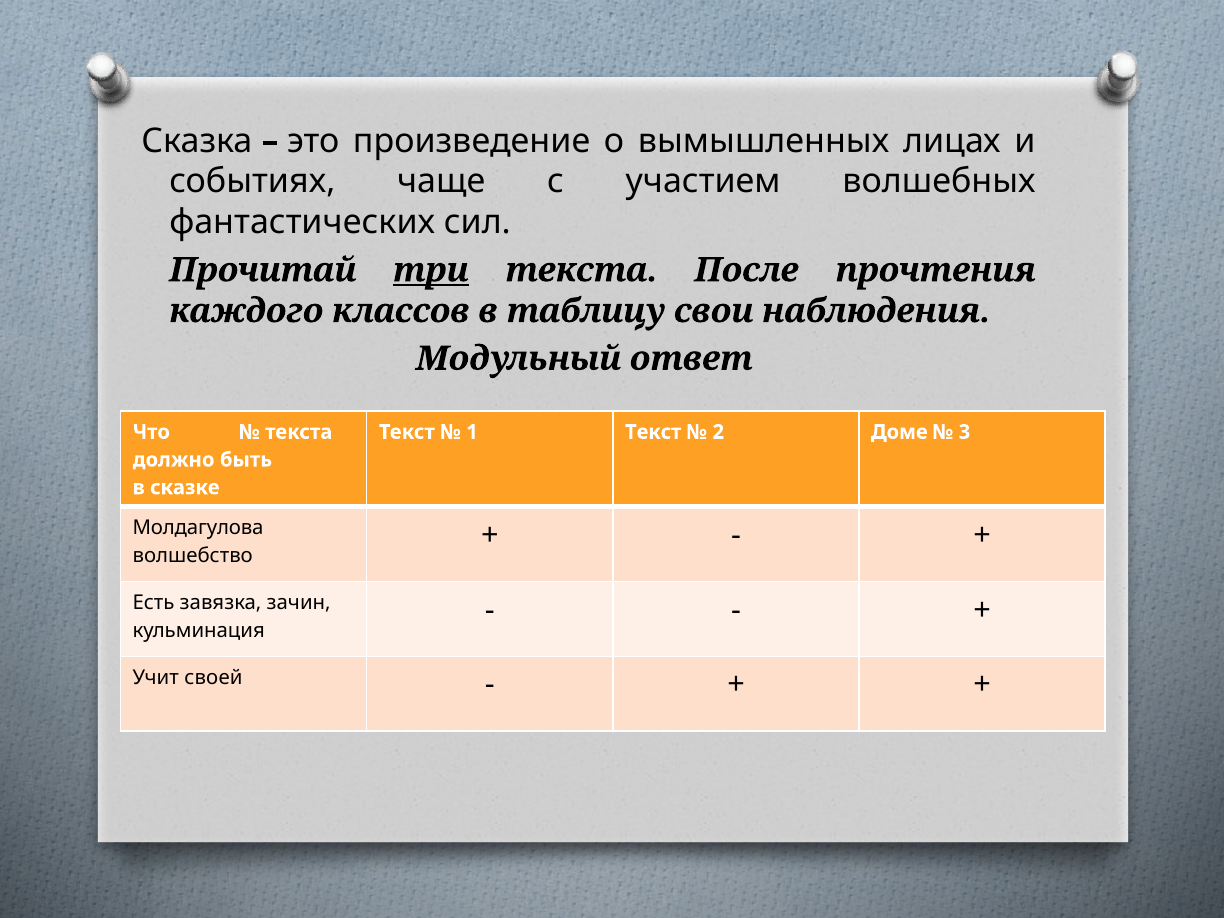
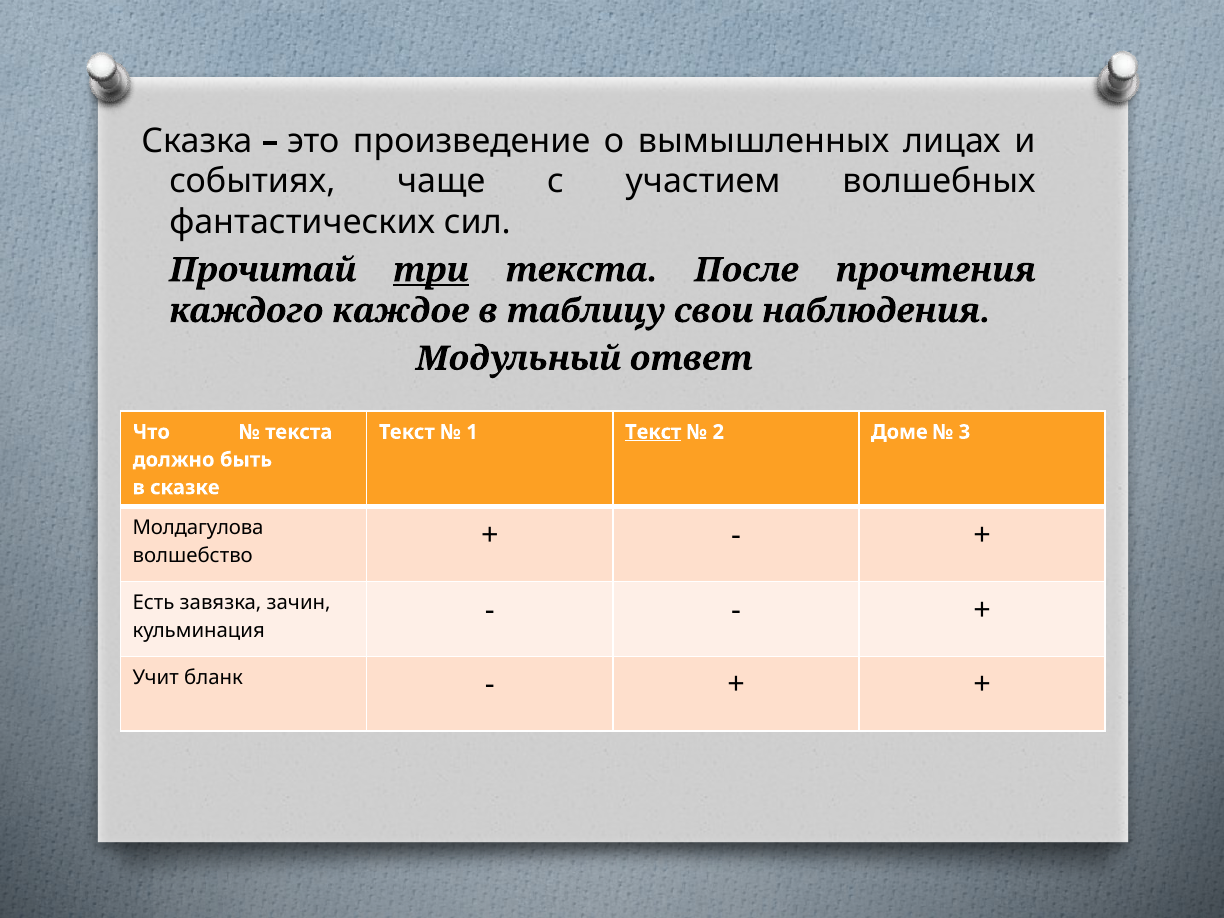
классов: классов -> каждое
Текст at (653, 432) underline: none -> present
своей: своей -> бланк
